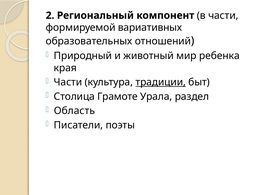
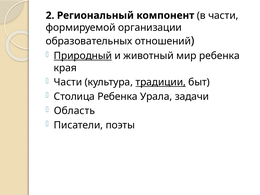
вариативных: вариативных -> организации
Природный underline: none -> present
Столица Грамоте: Грамоте -> Ребенка
раздел: раздел -> задачи
